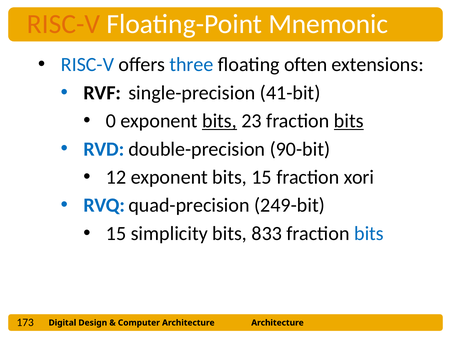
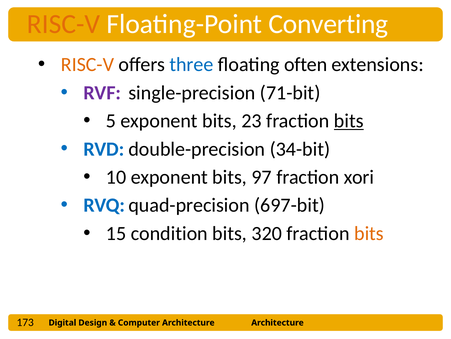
Mnemonic: Mnemonic -> Converting
RISC-V at (87, 64) colour: blue -> orange
RVF colour: black -> purple
41-bit: 41-bit -> 71-bit
0: 0 -> 5
bits at (219, 121) underline: present -> none
90-bit: 90-bit -> 34-bit
12: 12 -> 10
bits 15: 15 -> 97
249-bit: 249-bit -> 697-bit
simplicity: simplicity -> condition
833: 833 -> 320
bits at (369, 233) colour: blue -> orange
